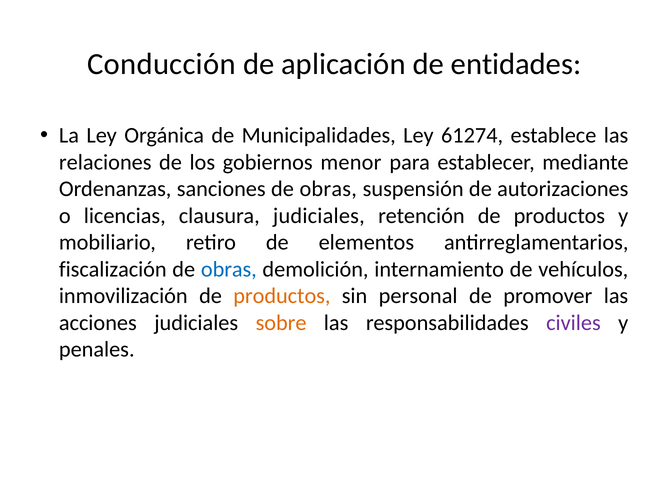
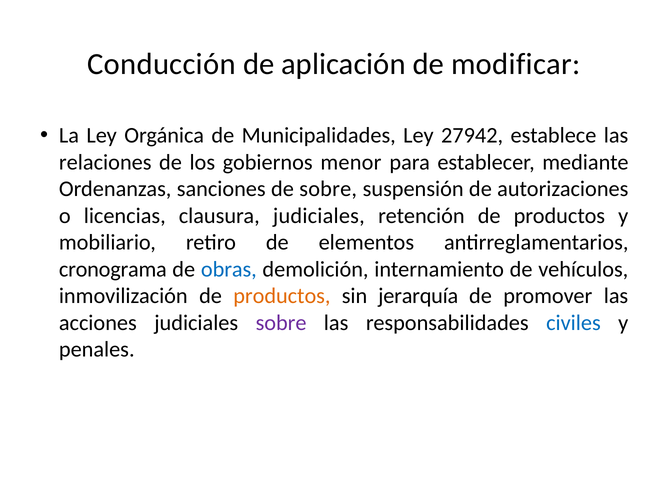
entidades: entidades -> modificar
61274: 61274 -> 27942
sanciones de obras: obras -> sobre
fiscalización: fiscalización -> cronograma
personal: personal -> jerarquía
sobre at (281, 323) colour: orange -> purple
civiles colour: purple -> blue
